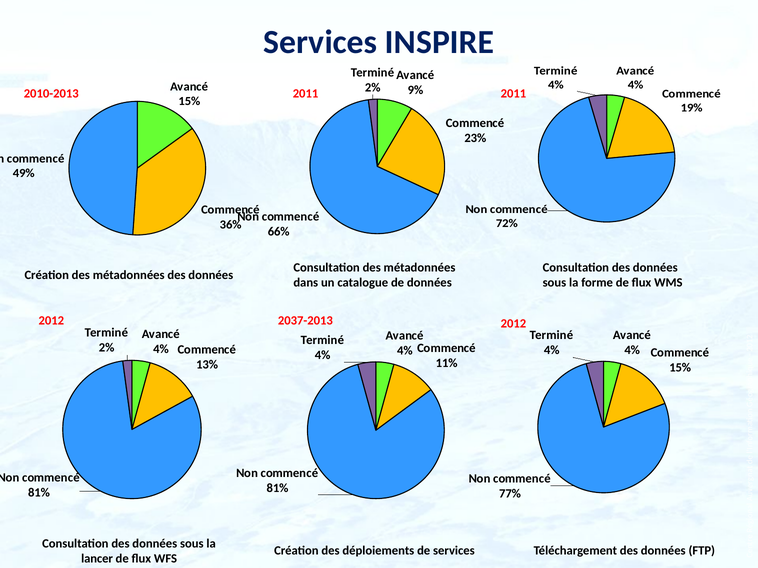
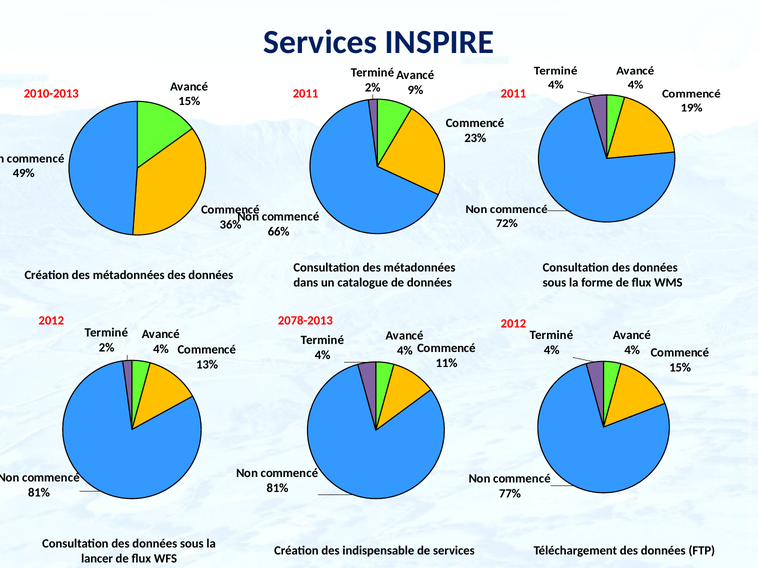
2037-2013: 2037-2013 -> 2078-2013
déploiements: déploiements -> indispensable
